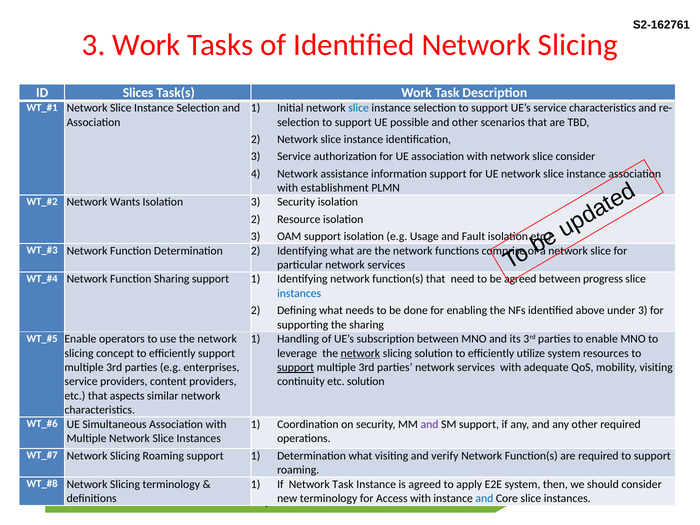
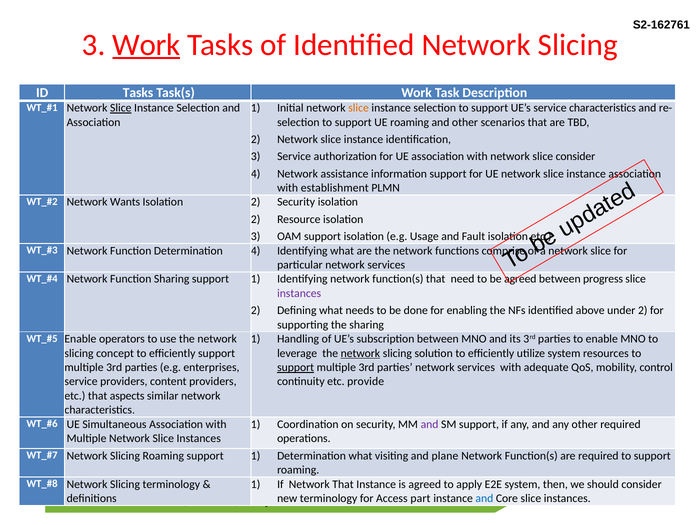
Work at (147, 45) underline: none -> present
ID Slices: Slices -> Tasks
Slice at (121, 108) underline: none -> present
slice at (359, 108) colour: blue -> orange
UE possible: possible -> roaming
3 at (256, 202): 3 -> 2
Determination 2: 2 -> 4
instances at (299, 293) colour: blue -> purple
under 3: 3 -> 2
mobility visiting: visiting -> control
etc solution: solution -> provide
verify: verify -> plane
Network Task: Task -> That
Access with: with -> part
